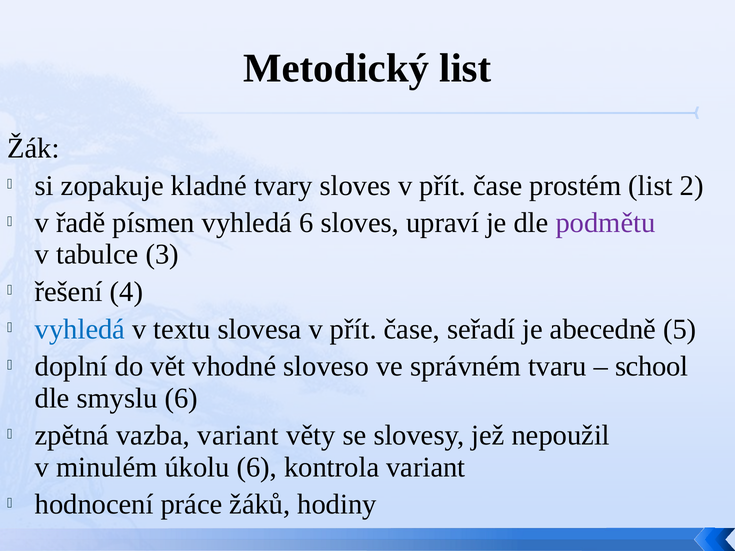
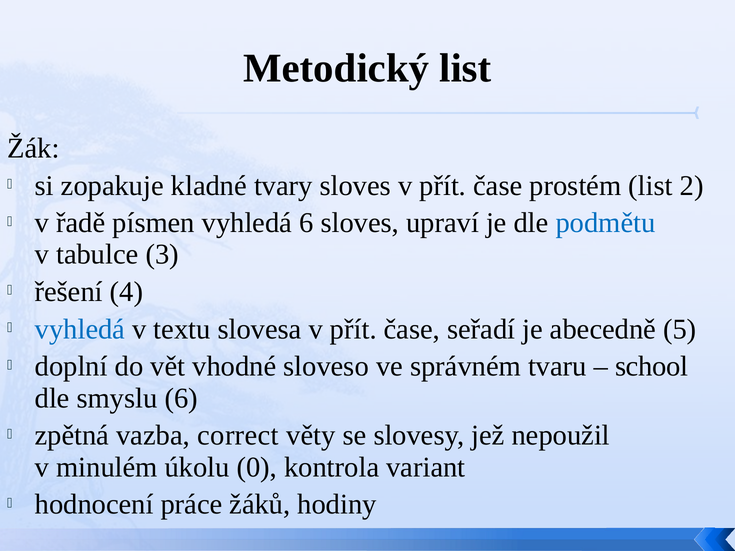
podmětu colour: purple -> blue
vazba variant: variant -> correct
úkolu 6: 6 -> 0
